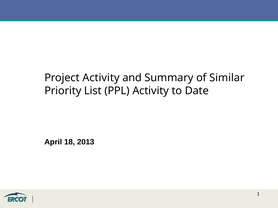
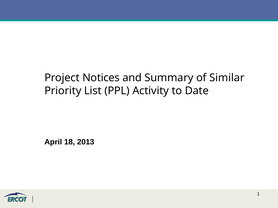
Project Activity: Activity -> Notices
